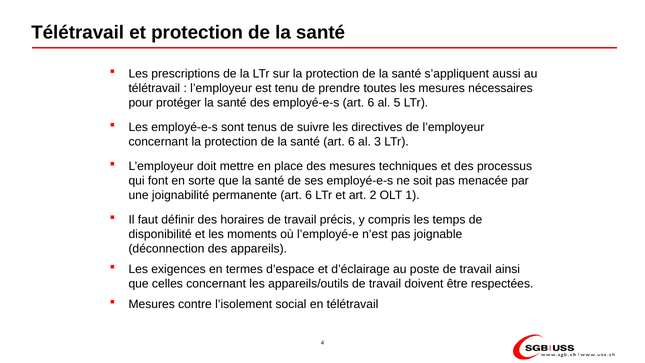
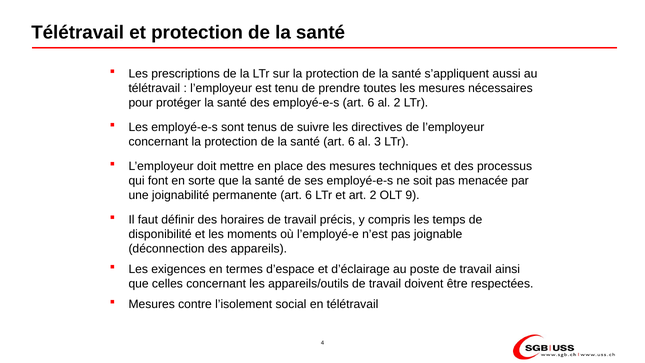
al 5: 5 -> 2
1: 1 -> 9
